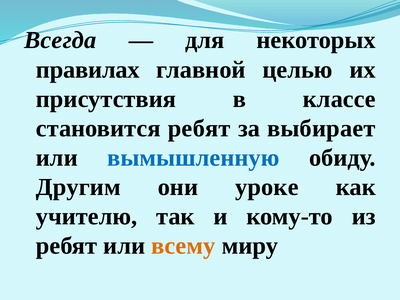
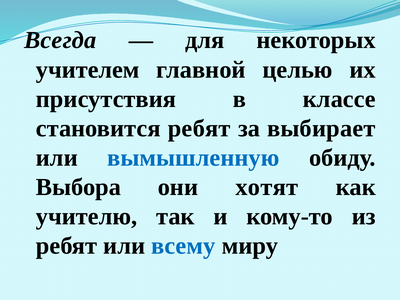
правилах: правилах -> учителем
Другим: Другим -> Выбора
уроке: уроке -> хотят
всему colour: orange -> blue
